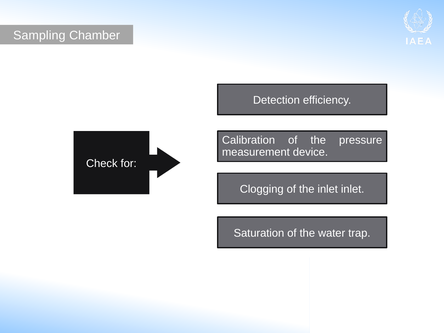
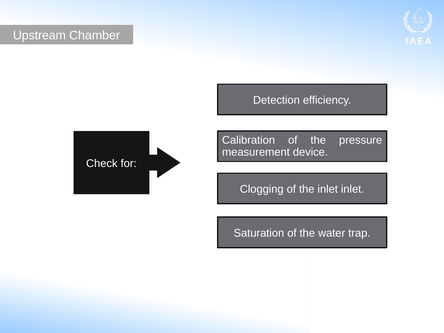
Sampling: Sampling -> Upstream
